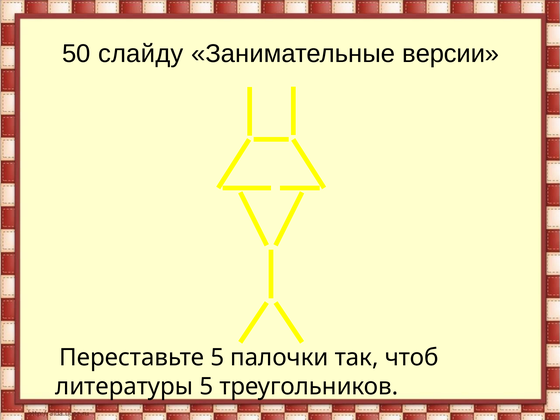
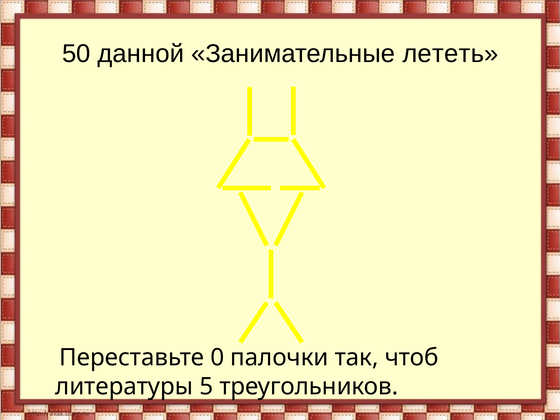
слайду: слайду -> данной
версии: версии -> лететь
Переставьте 5: 5 -> 0
